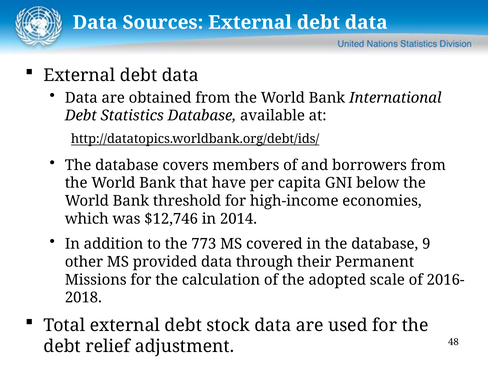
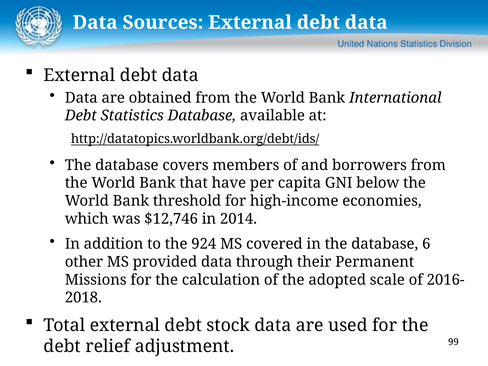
773: 773 -> 924
9: 9 -> 6
48: 48 -> 99
